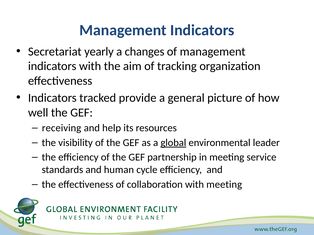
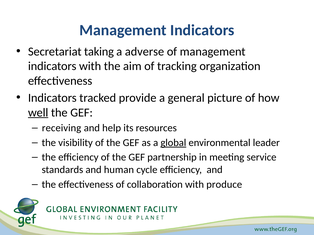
yearly: yearly -> taking
changes: changes -> adverse
well underline: none -> present
with meeting: meeting -> produce
